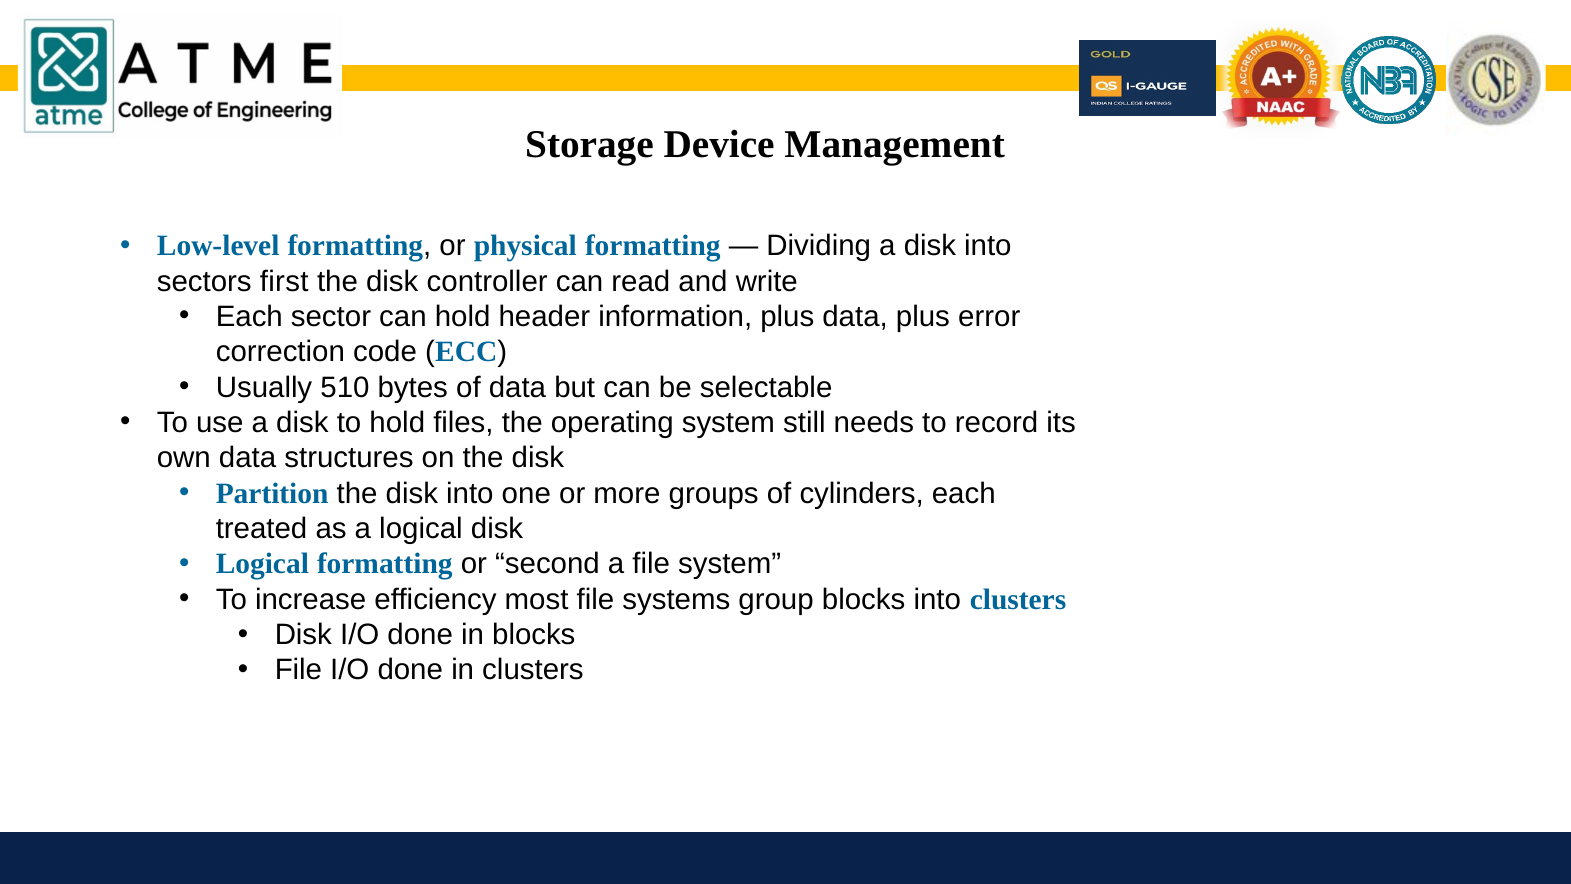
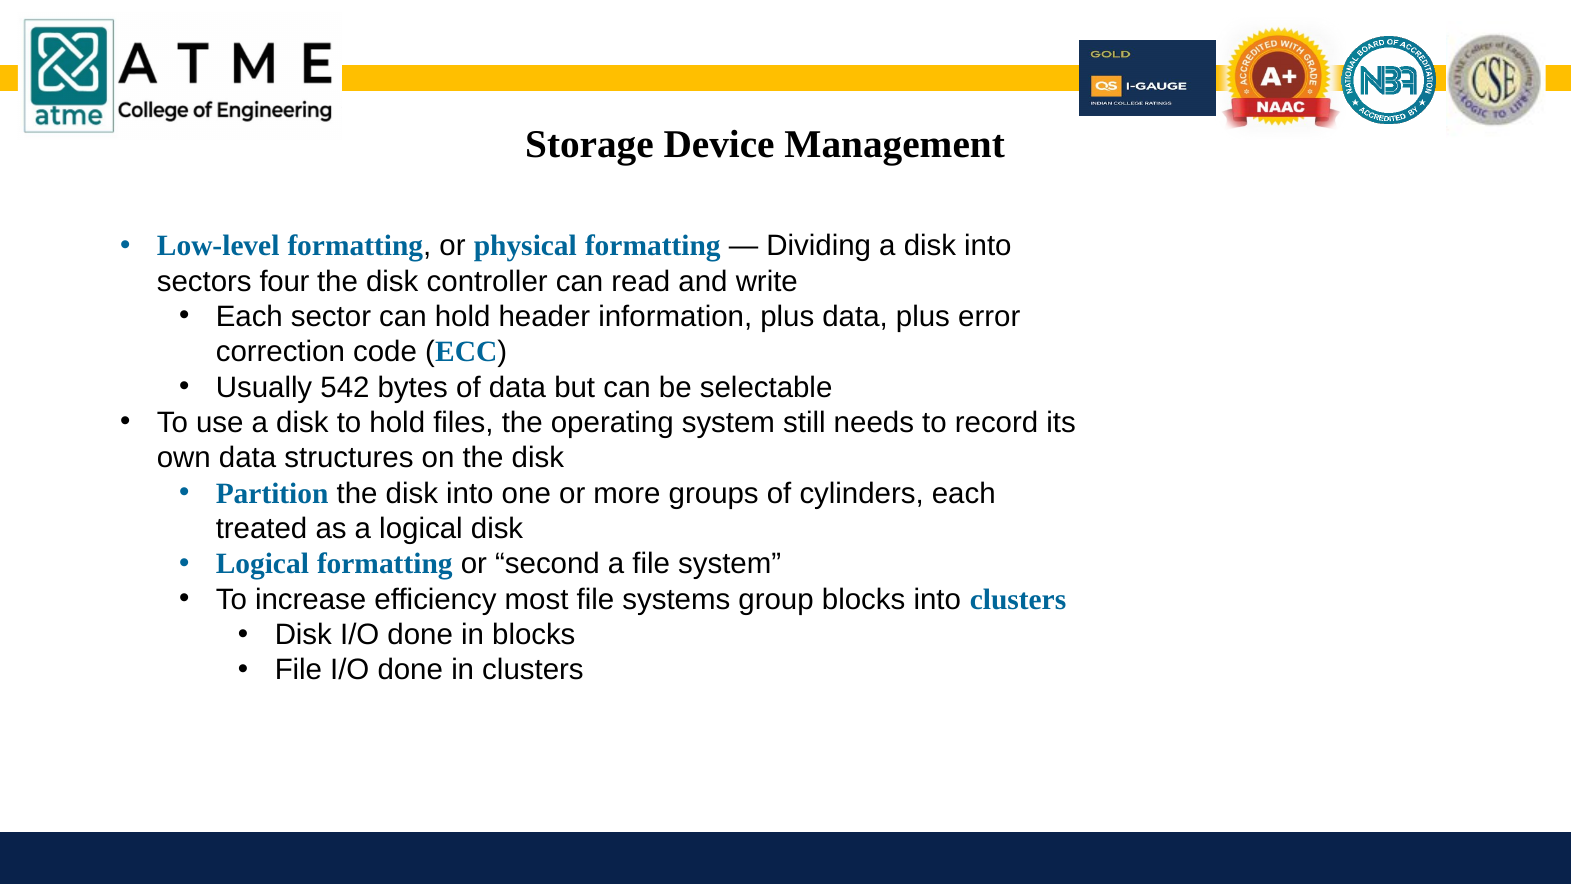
first: first -> four
510: 510 -> 542
